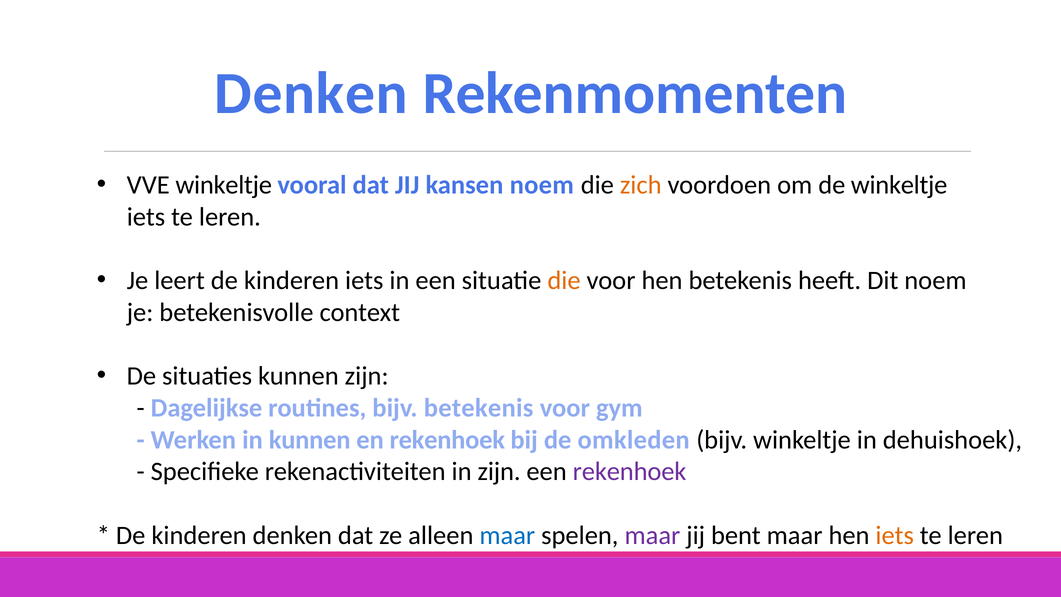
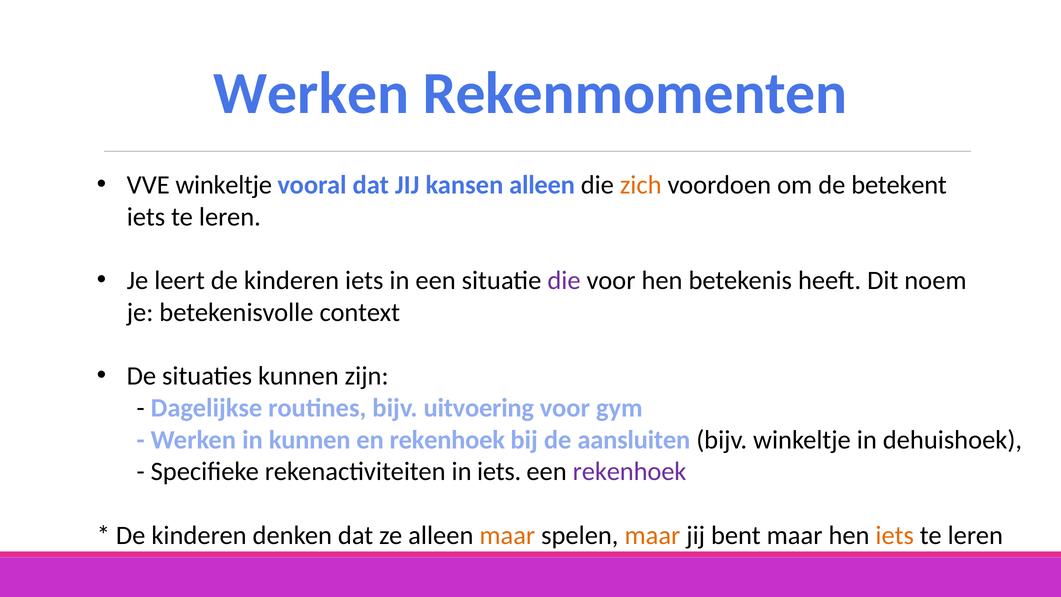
Denken at (311, 94): Denken -> Werken
kansen noem: noem -> alleen
de winkeltje: winkeltje -> betekent
die at (564, 280) colour: orange -> purple
bijv betekenis: betekenis -> uitvoering
omkleden: omkleden -> aansluiten
in zijn: zijn -> iets
maar at (507, 535) colour: blue -> orange
maar at (652, 535) colour: purple -> orange
